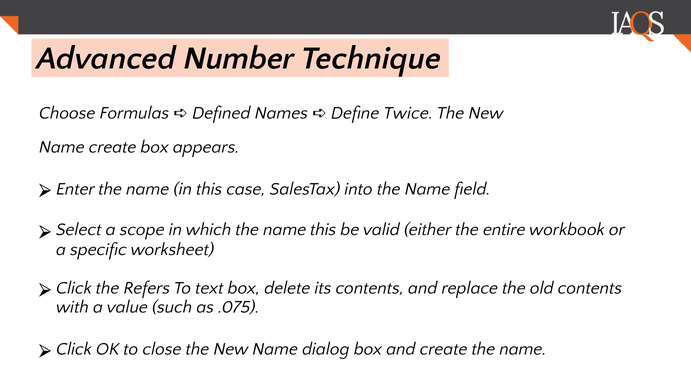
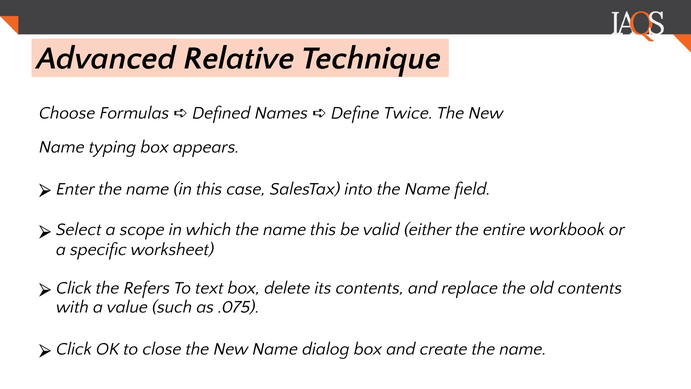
Number: Number -> Relative
Name create: create -> typing
